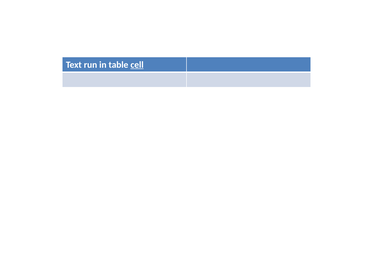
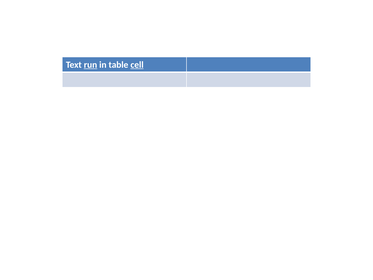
run underline: none -> present
